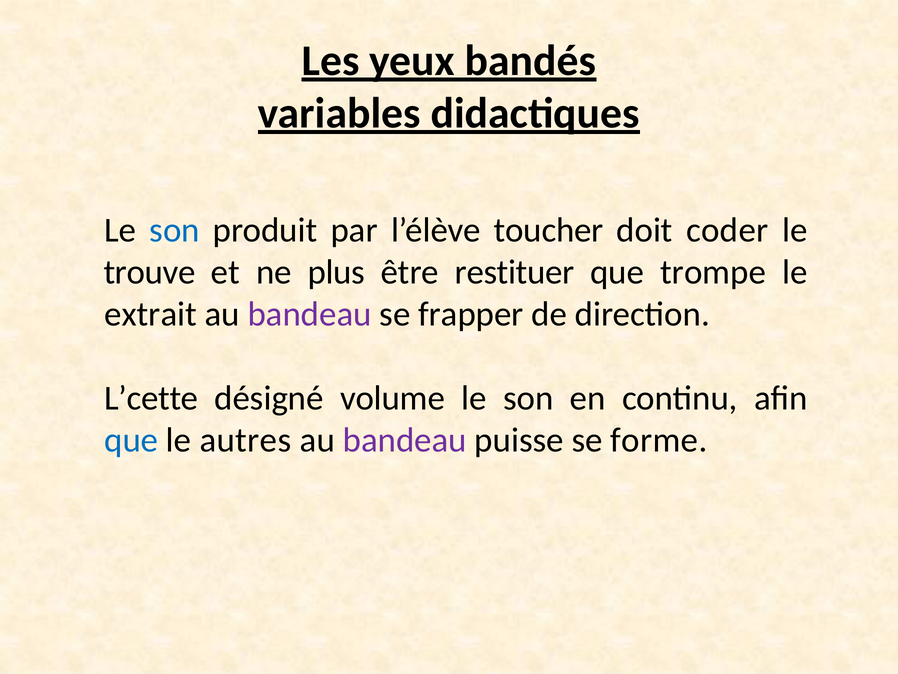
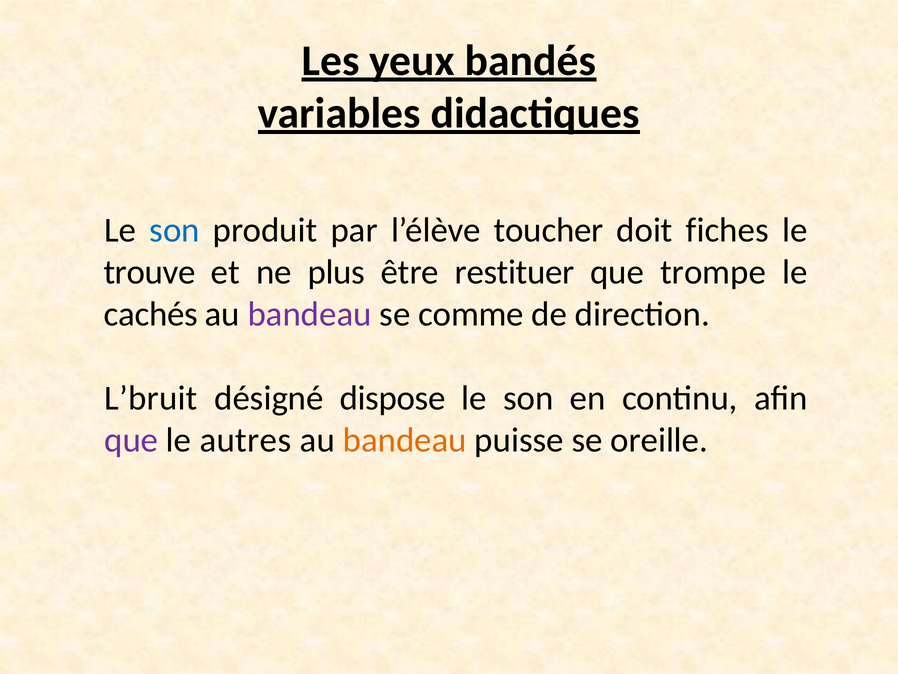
coder: coder -> fiches
extrait: extrait -> cachés
frapper: frapper -> comme
L’cette: L’cette -> L’bruit
volume: volume -> dispose
que at (131, 440) colour: blue -> purple
bandeau at (405, 440) colour: purple -> orange
forme: forme -> oreille
